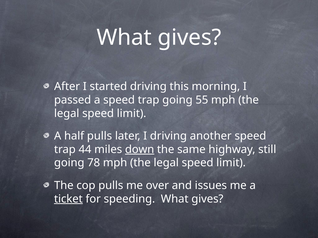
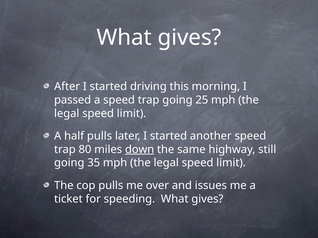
55: 55 -> 25
later I driving: driving -> started
44: 44 -> 80
78: 78 -> 35
ticket underline: present -> none
